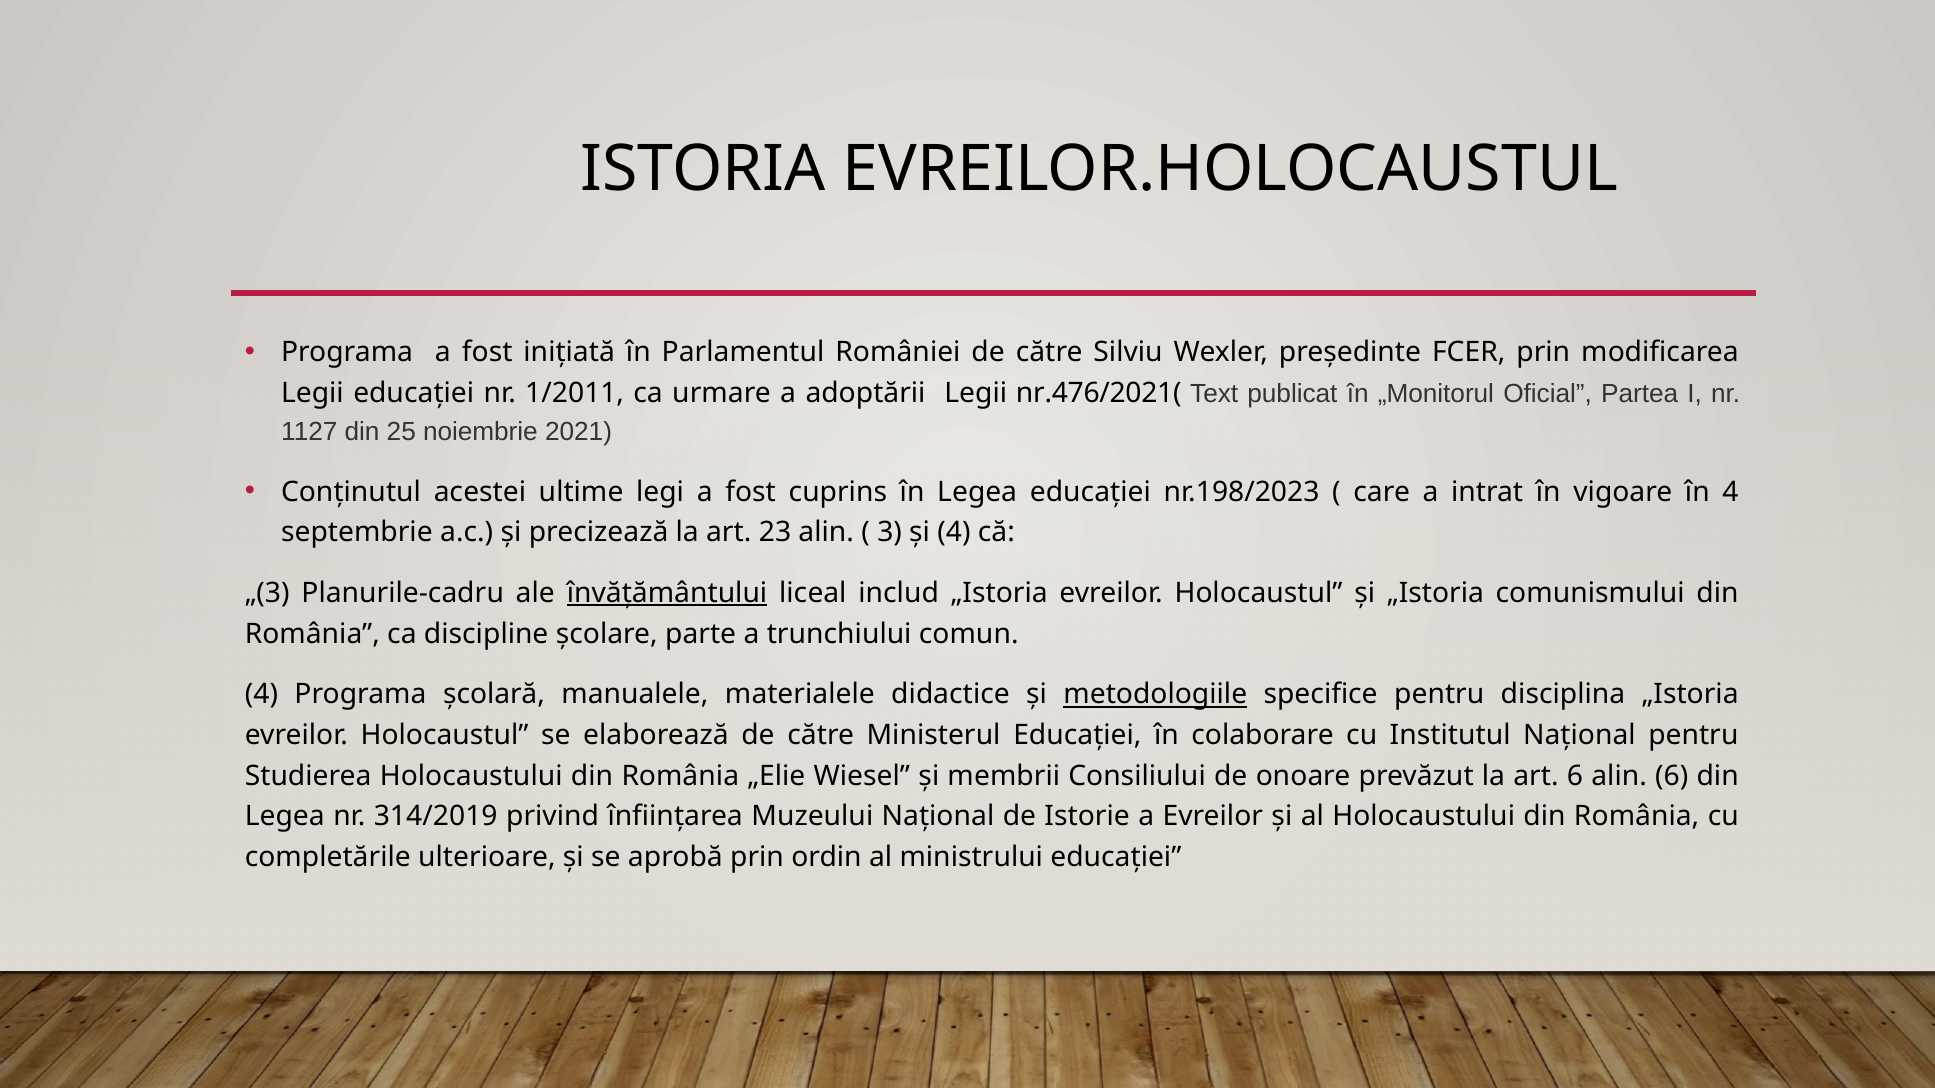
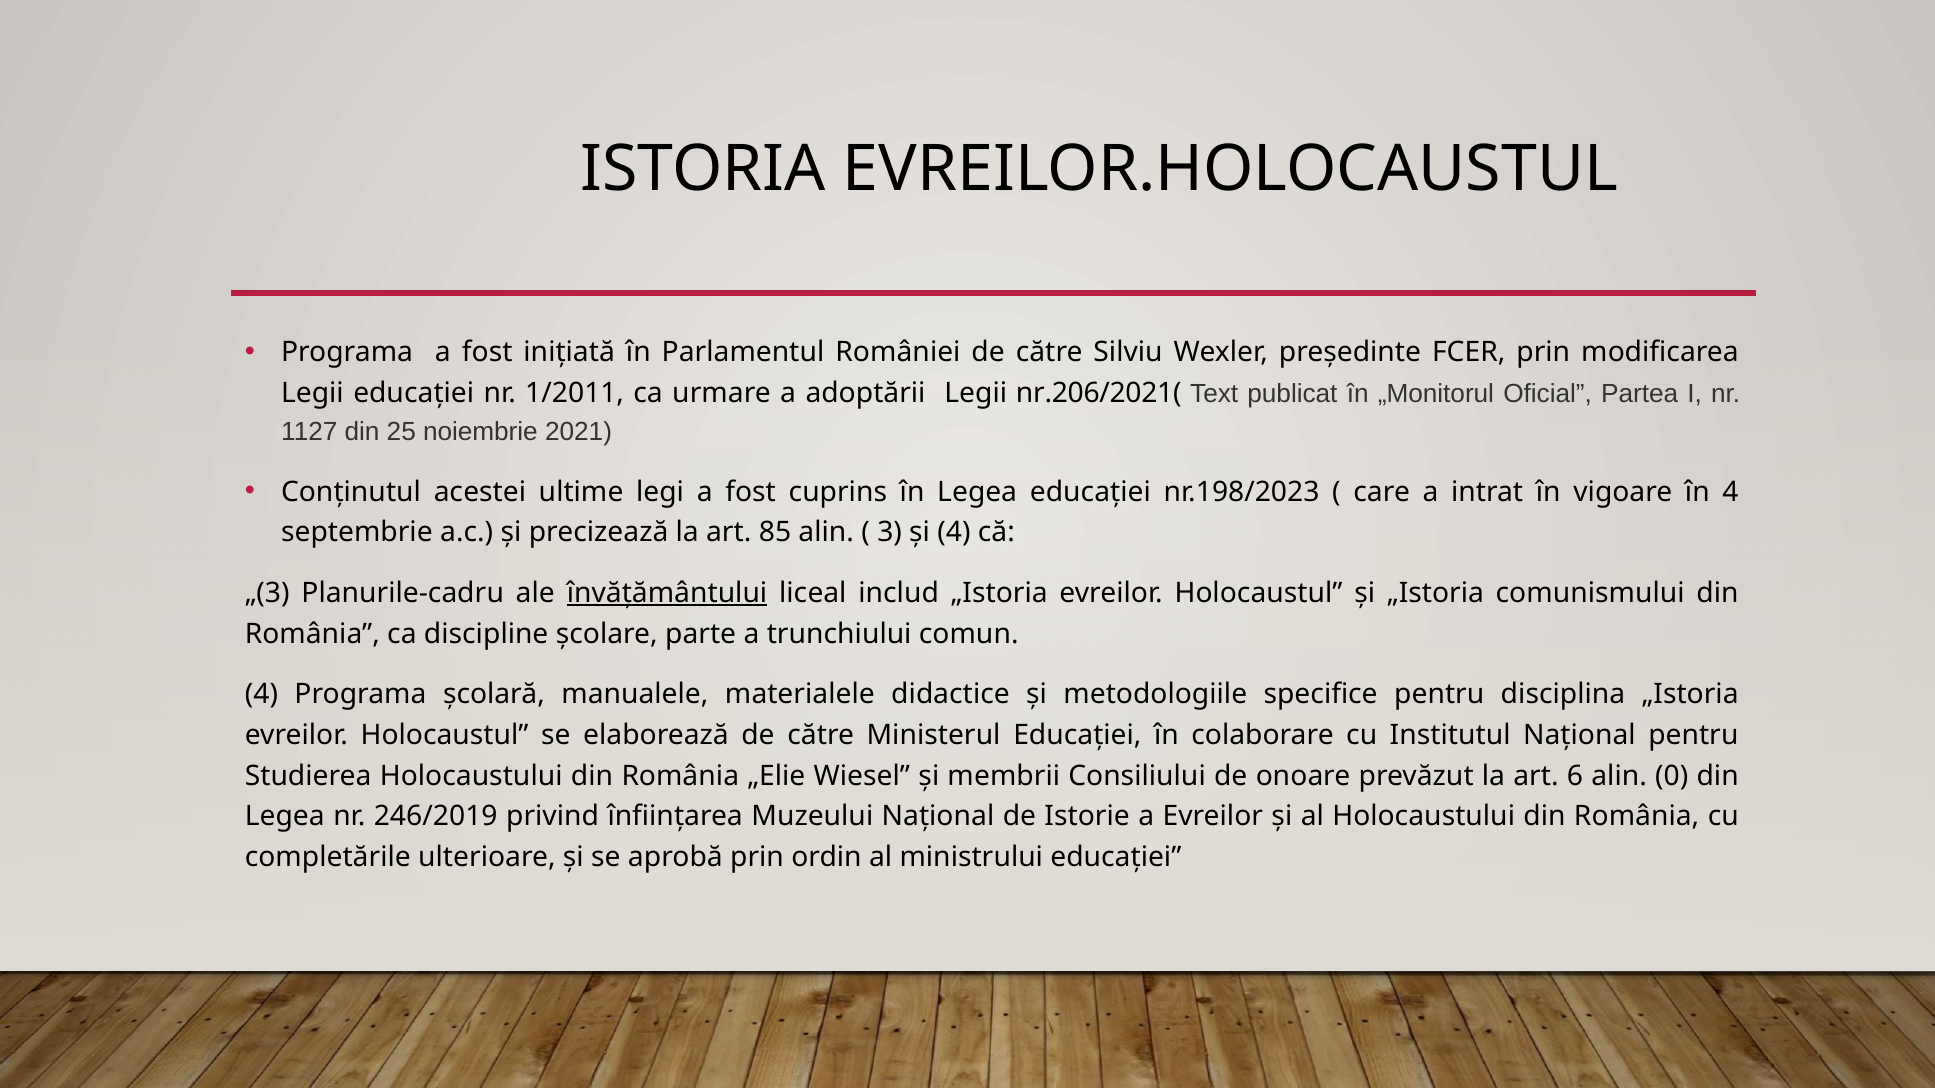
nr.476/2021(: nr.476/2021( -> nr.206/2021(
23: 23 -> 85
metodologiile underline: present -> none
alin 6: 6 -> 0
314/2019: 314/2019 -> 246/2019
